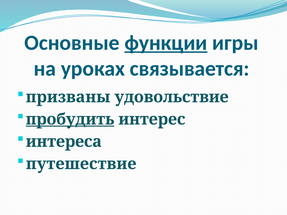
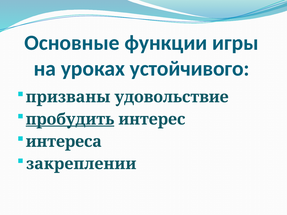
функции underline: present -> none
связывается: связывается -> устойчивого
путешествие: путешествие -> закреплении
